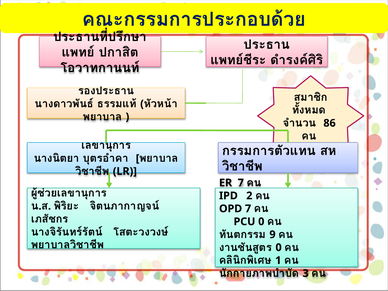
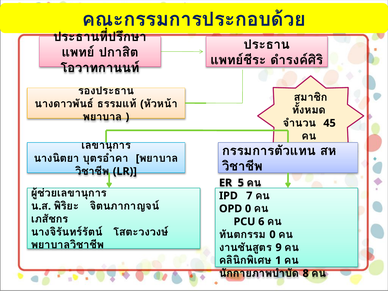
86: 86 -> 45
ER 7: 7 -> 5
2: 2 -> 7
OPD 7: 7 -> 0
PCU 0: 0 -> 6
9 at (272, 235): 9 -> 0
0 at (279, 247): 0 -> 9
3: 3 -> 8
